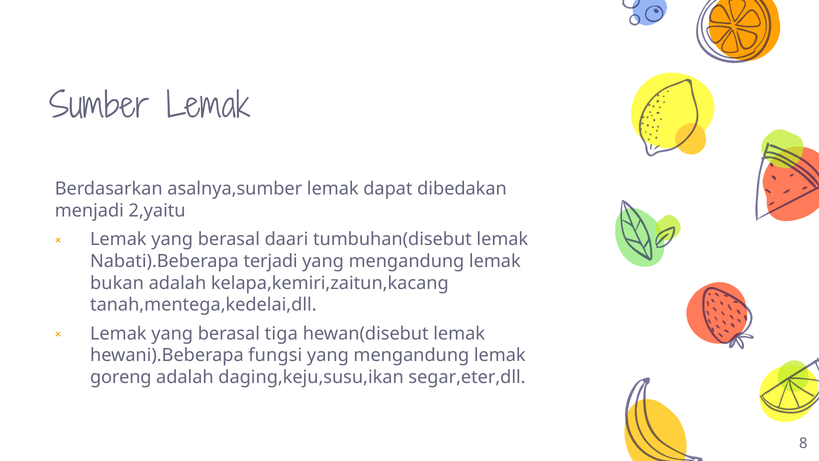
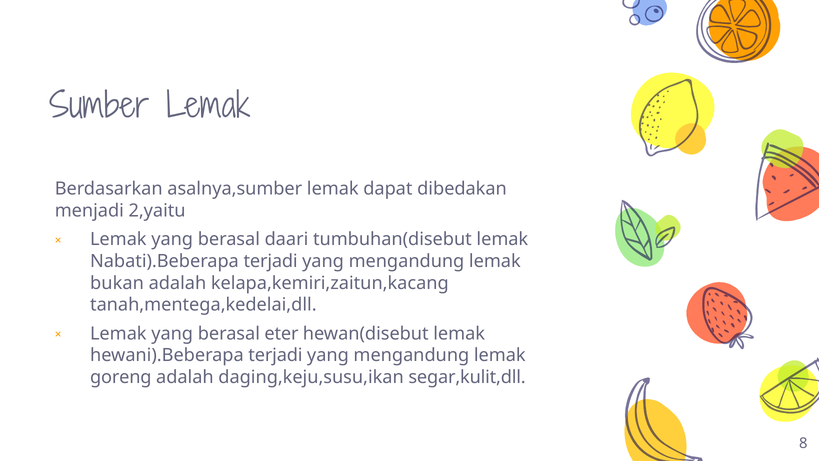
tiga: tiga -> eter
hewani).Beberapa fungsi: fungsi -> terjadi
segar,eter,dll: segar,eter,dll -> segar,kulit,dll
